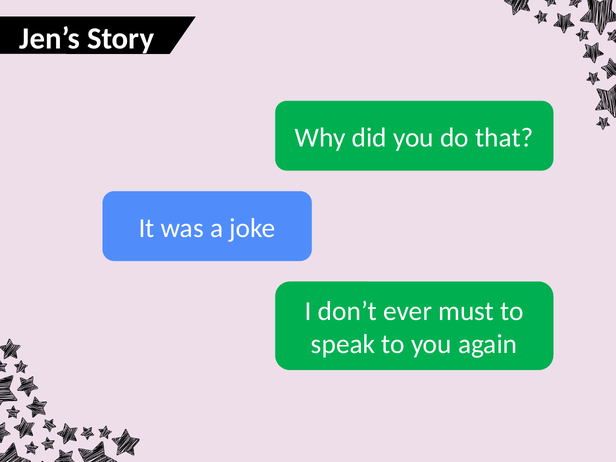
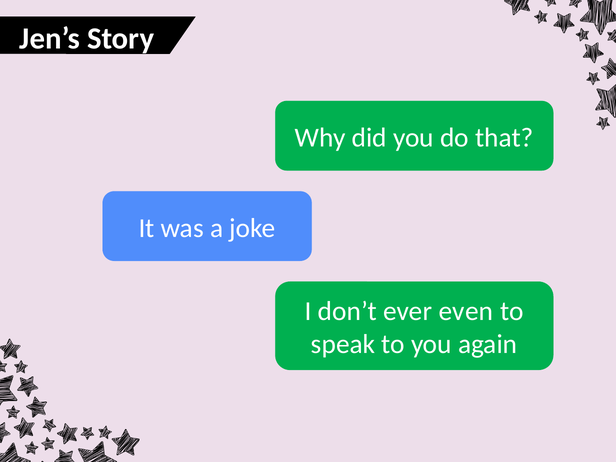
must: must -> even
